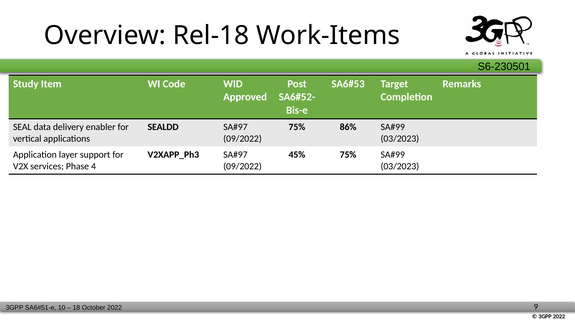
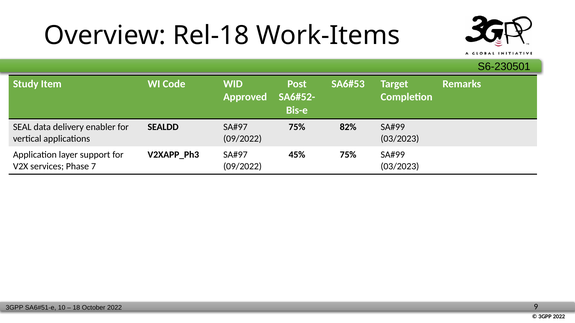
86%: 86% -> 82%
4: 4 -> 7
